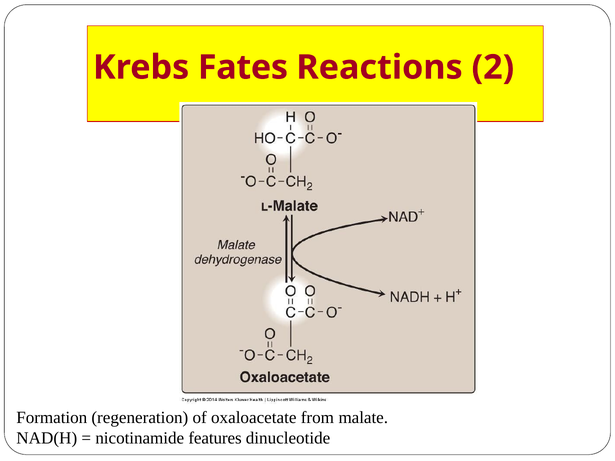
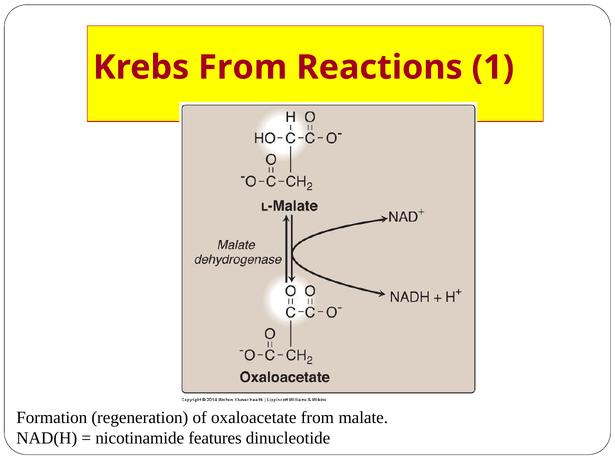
Krebs Fates: Fates -> From
2: 2 -> 1
